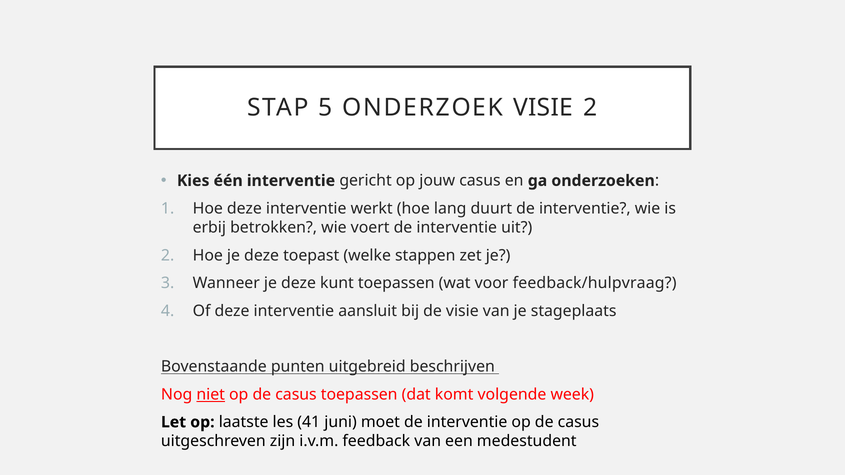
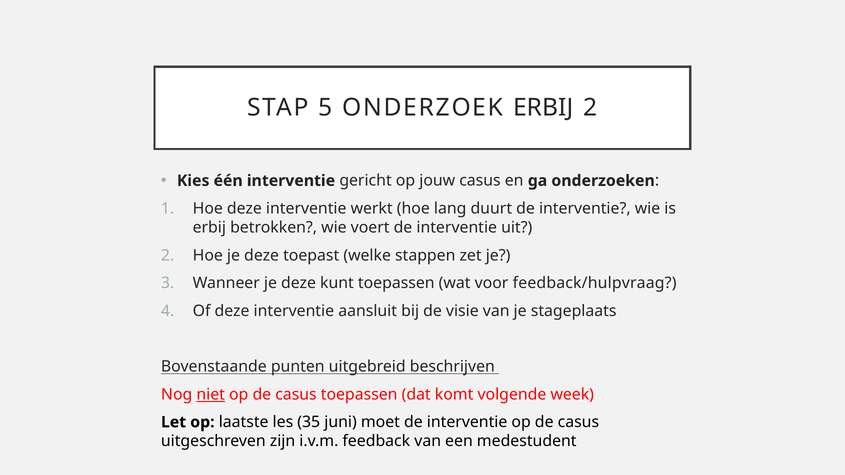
ONDERZOEK VISIE: VISIE -> ERBIJ
41: 41 -> 35
